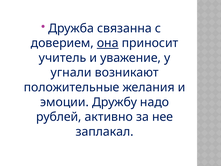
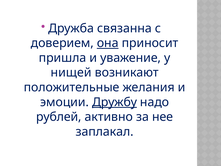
учитель: учитель -> пришла
угнали: угнали -> нищей
Дружбу underline: none -> present
